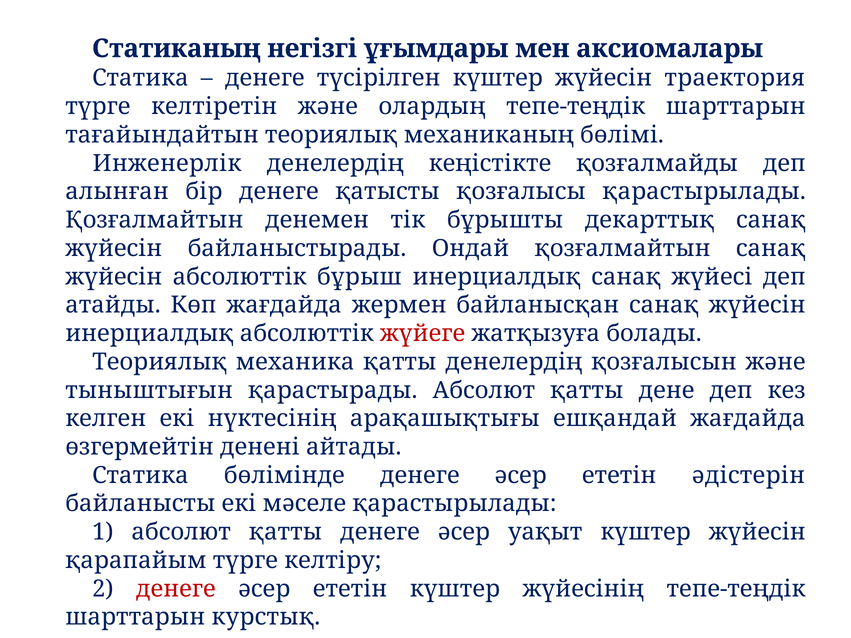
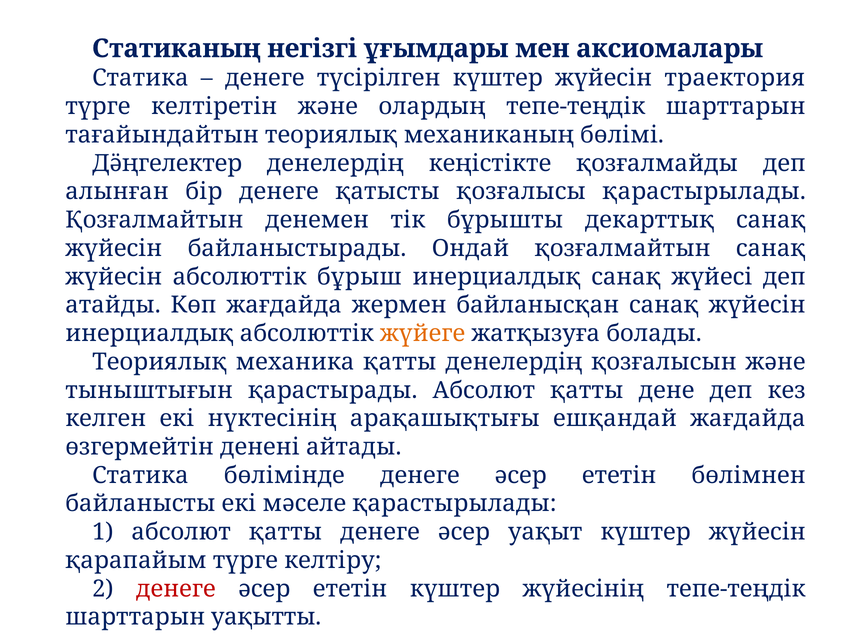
Инженерлік: Инженерлік -> Дӛңгелектер
жүйеге colour: red -> orange
әдістерін: әдістерін -> бөлімнен
курстық: курстық -> уақытты
